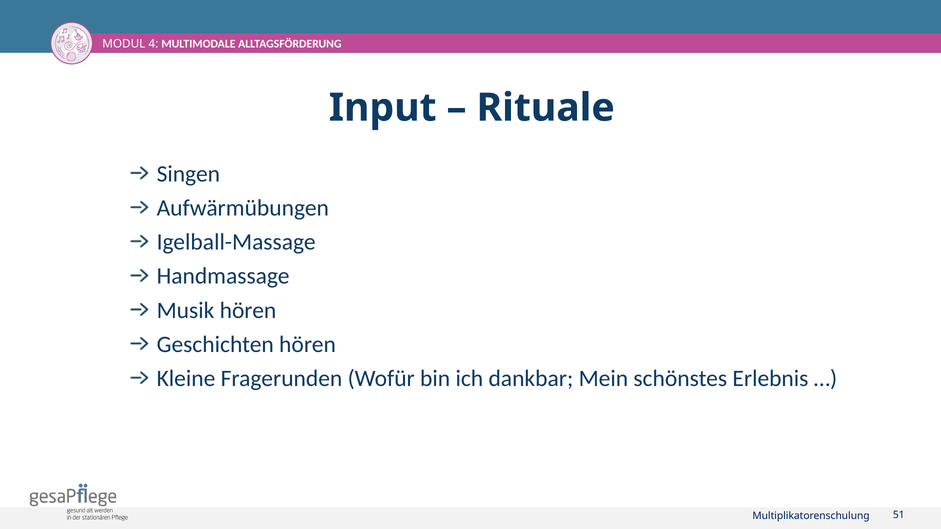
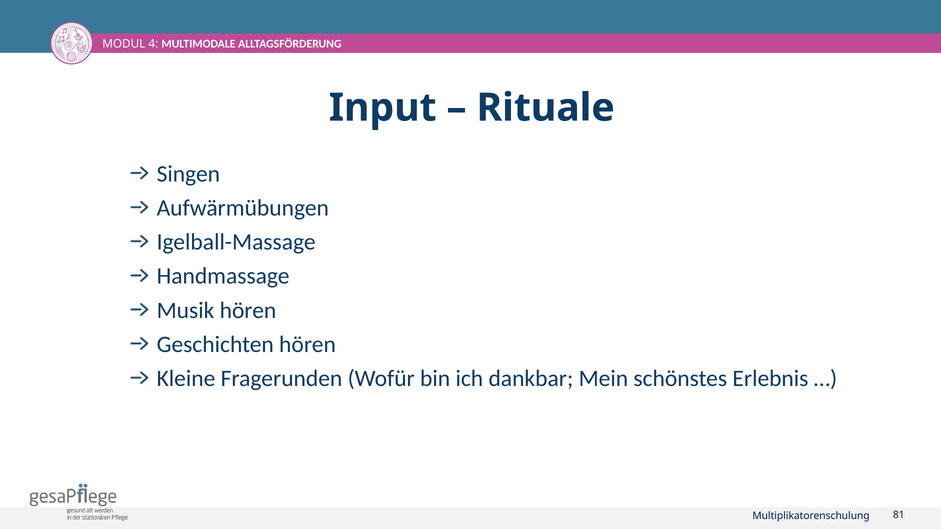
51: 51 -> 81
